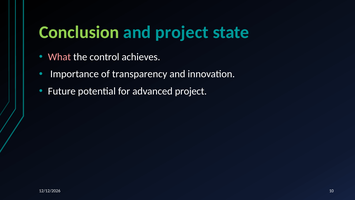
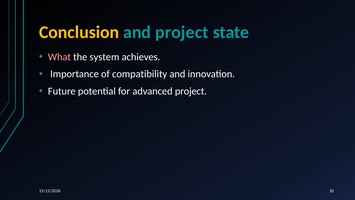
Conclusion colour: light green -> yellow
control: control -> system
transparency: transparency -> compatibility
